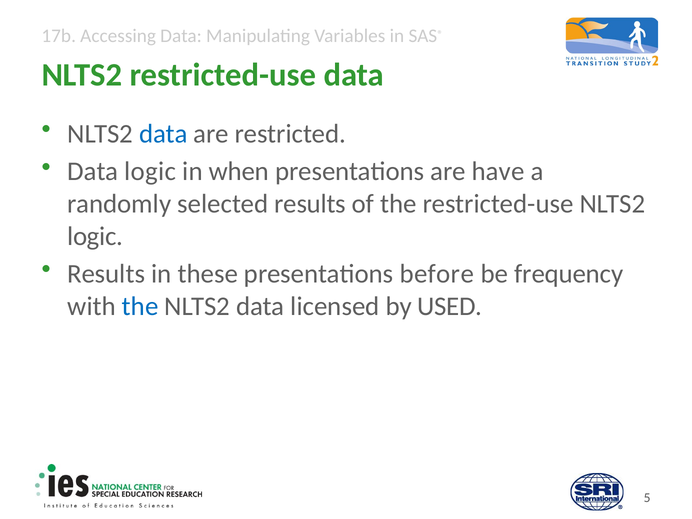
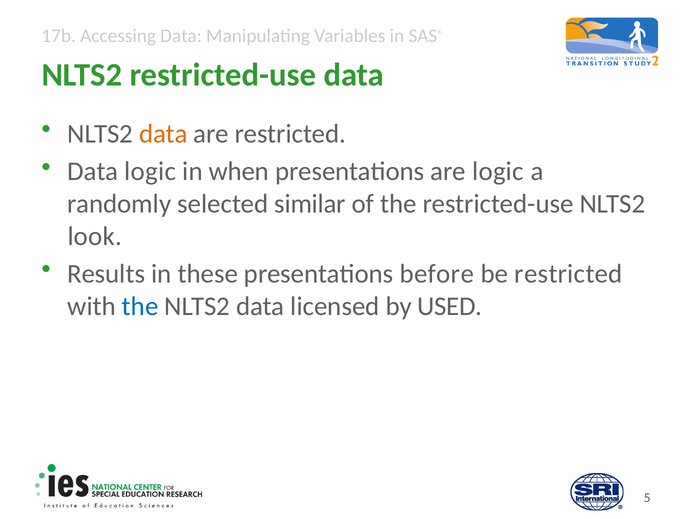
data at (163, 134) colour: blue -> orange
are have: have -> logic
selected results: results -> similar
logic at (95, 236): logic -> look
be frequency: frequency -> restricted
